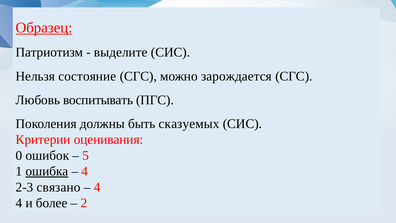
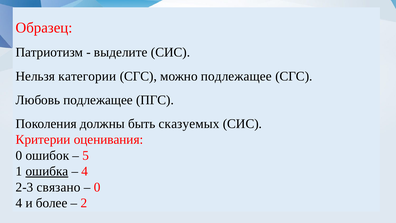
Образец underline: present -> none
состояние: состояние -> категории
можно зарождается: зарождается -> подлежащее
Любовь воспитывать: воспитывать -> подлежащее
4 at (97, 187): 4 -> 0
